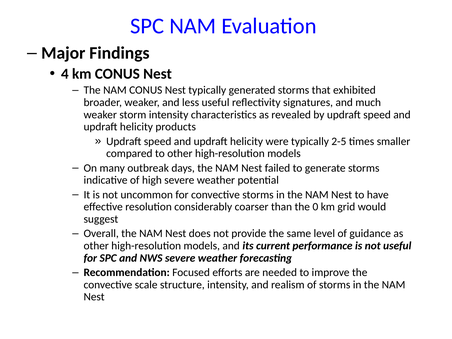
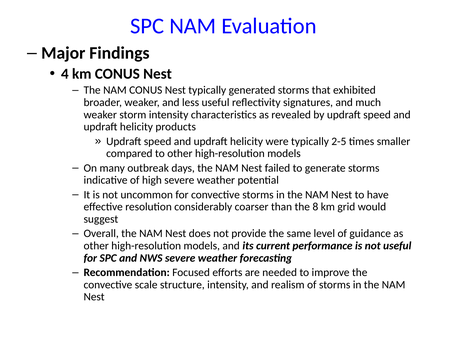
0: 0 -> 8
